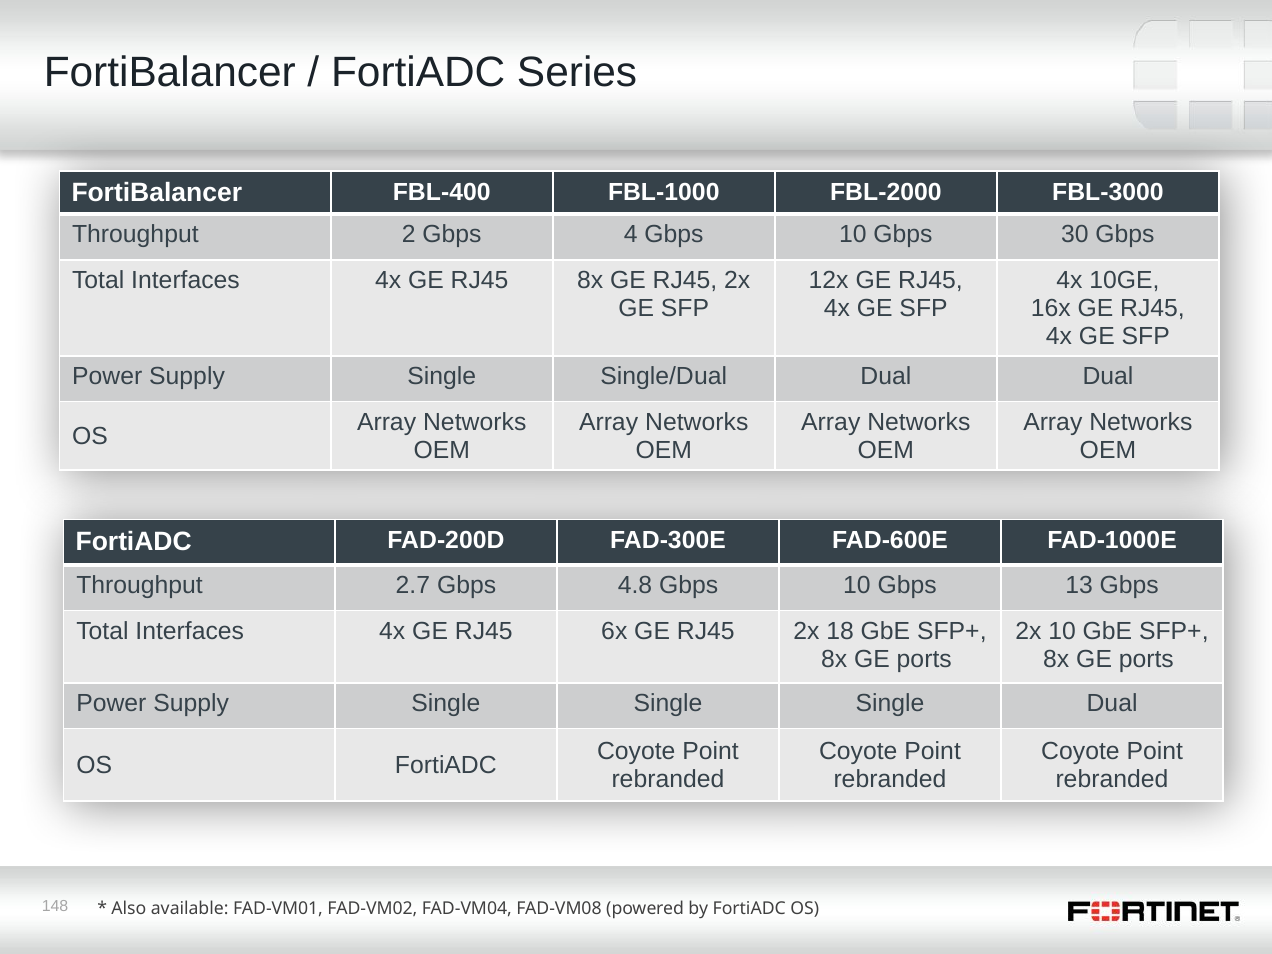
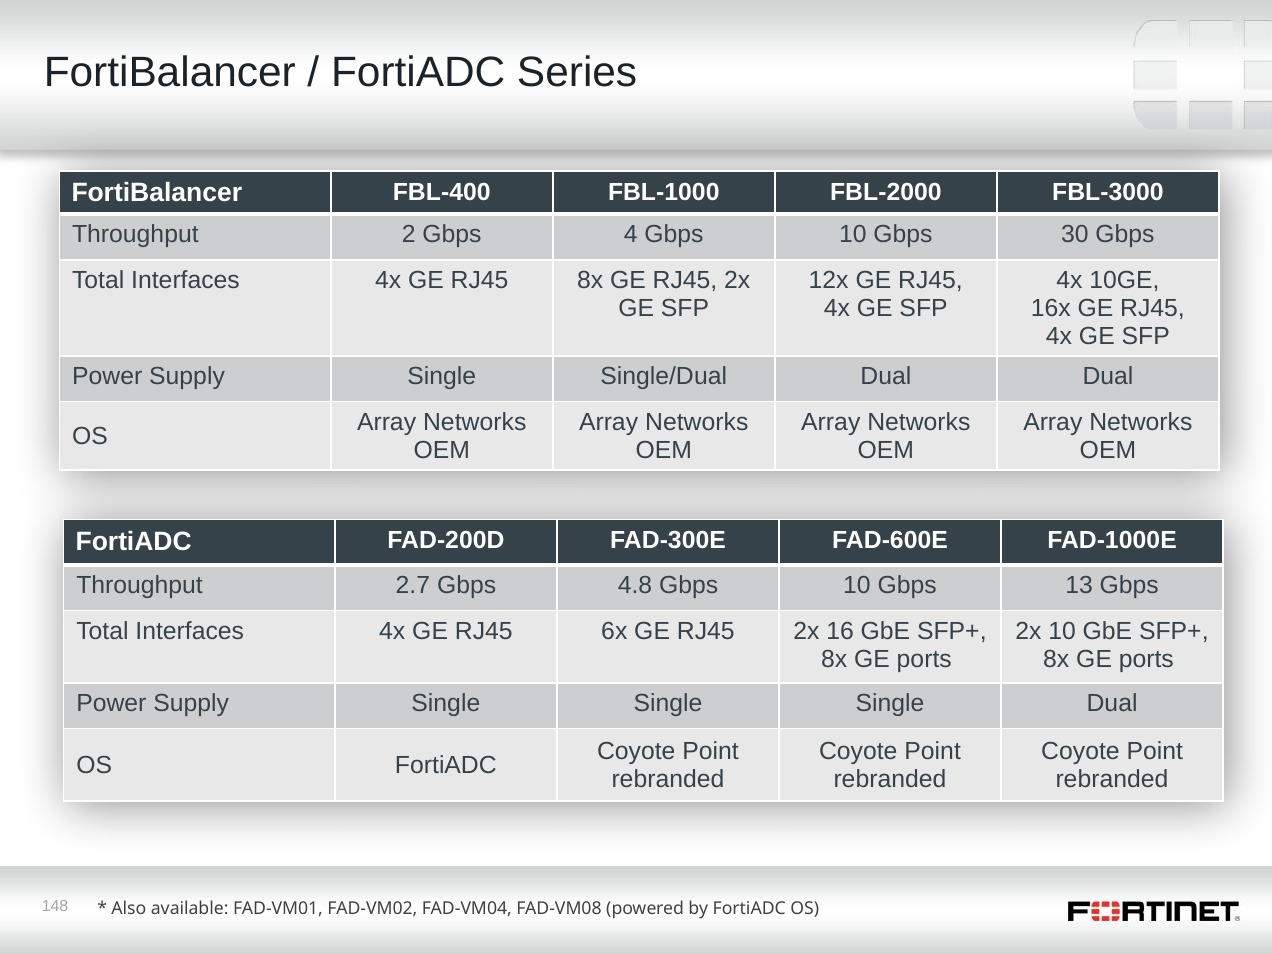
18: 18 -> 16
